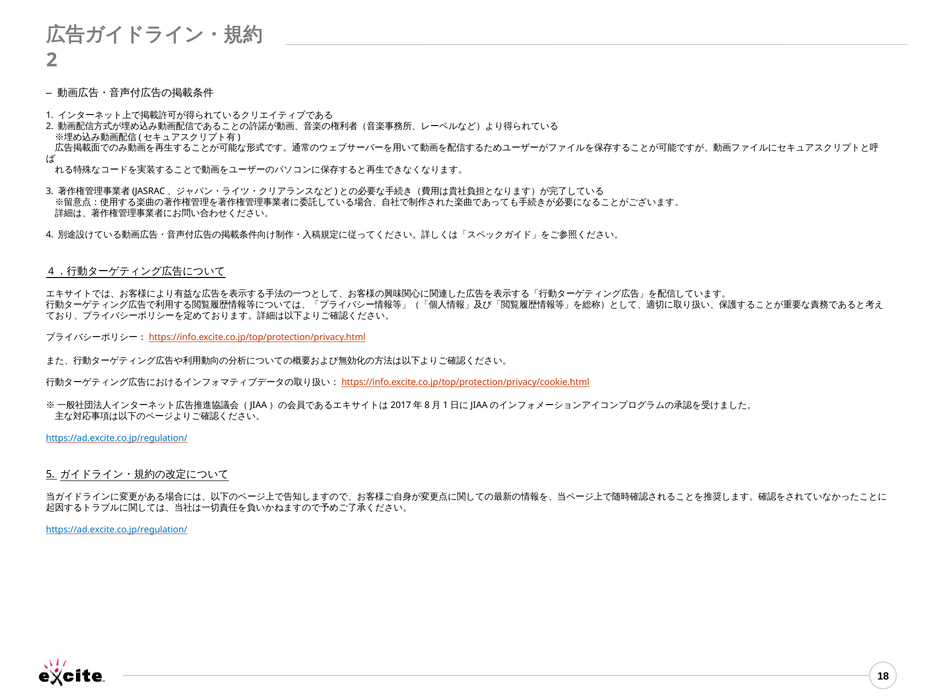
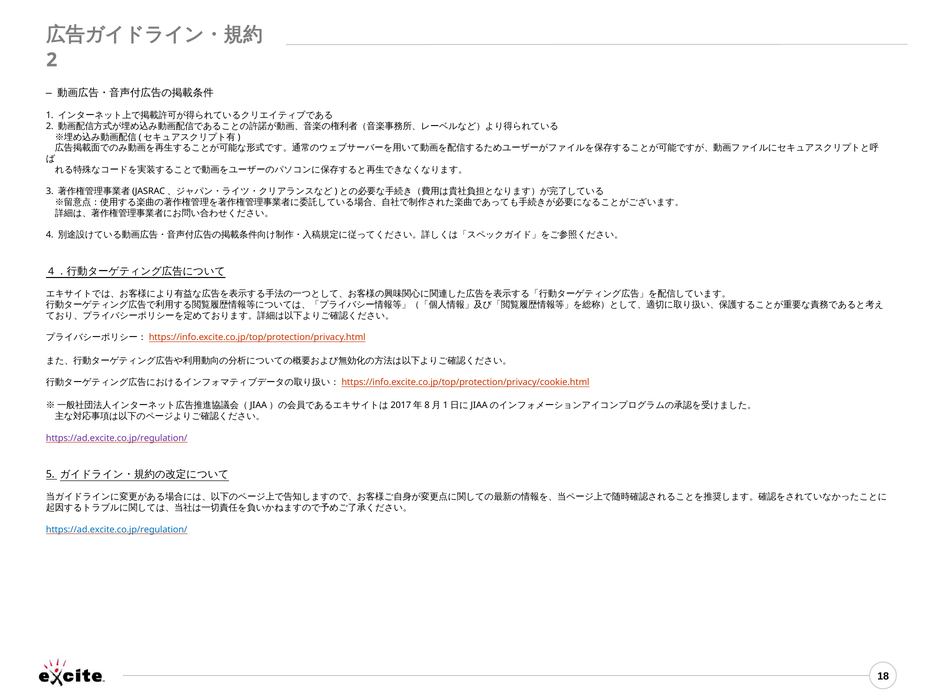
https://ad.excite.co.jp/regulation/ at (117, 438) colour: blue -> purple
